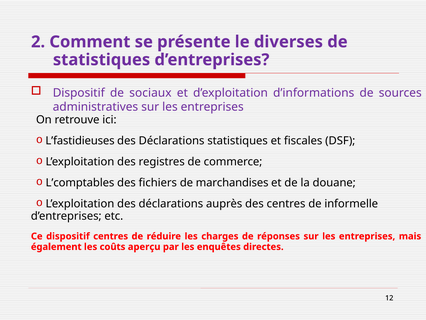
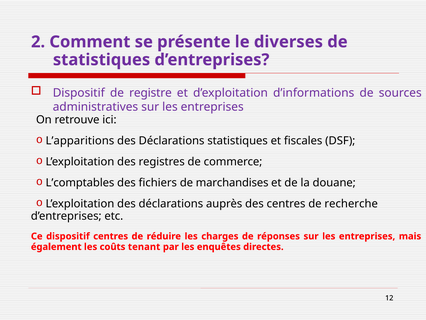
sociaux: sociaux -> registre
L’fastidieuses: L’fastidieuses -> L’apparitions
informelle: informelle -> recherche
aperçu: aperçu -> tenant
